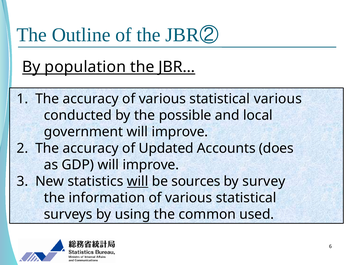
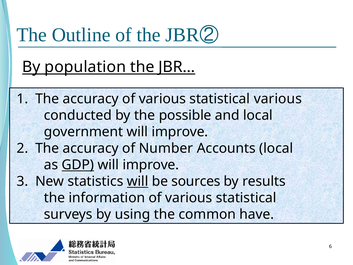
Updated: Updated -> Number
Accounts does: does -> local
GDP underline: none -> present
survey: survey -> results
used: used -> have
